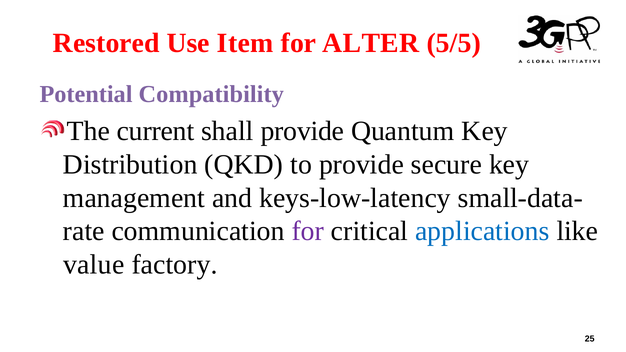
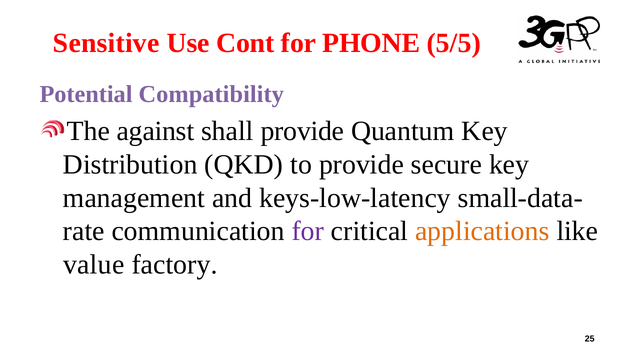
Restored: Restored -> Sensitive
Item: Item -> Cont
ALTER: ALTER -> PHONE
current: current -> against
applications colour: blue -> orange
